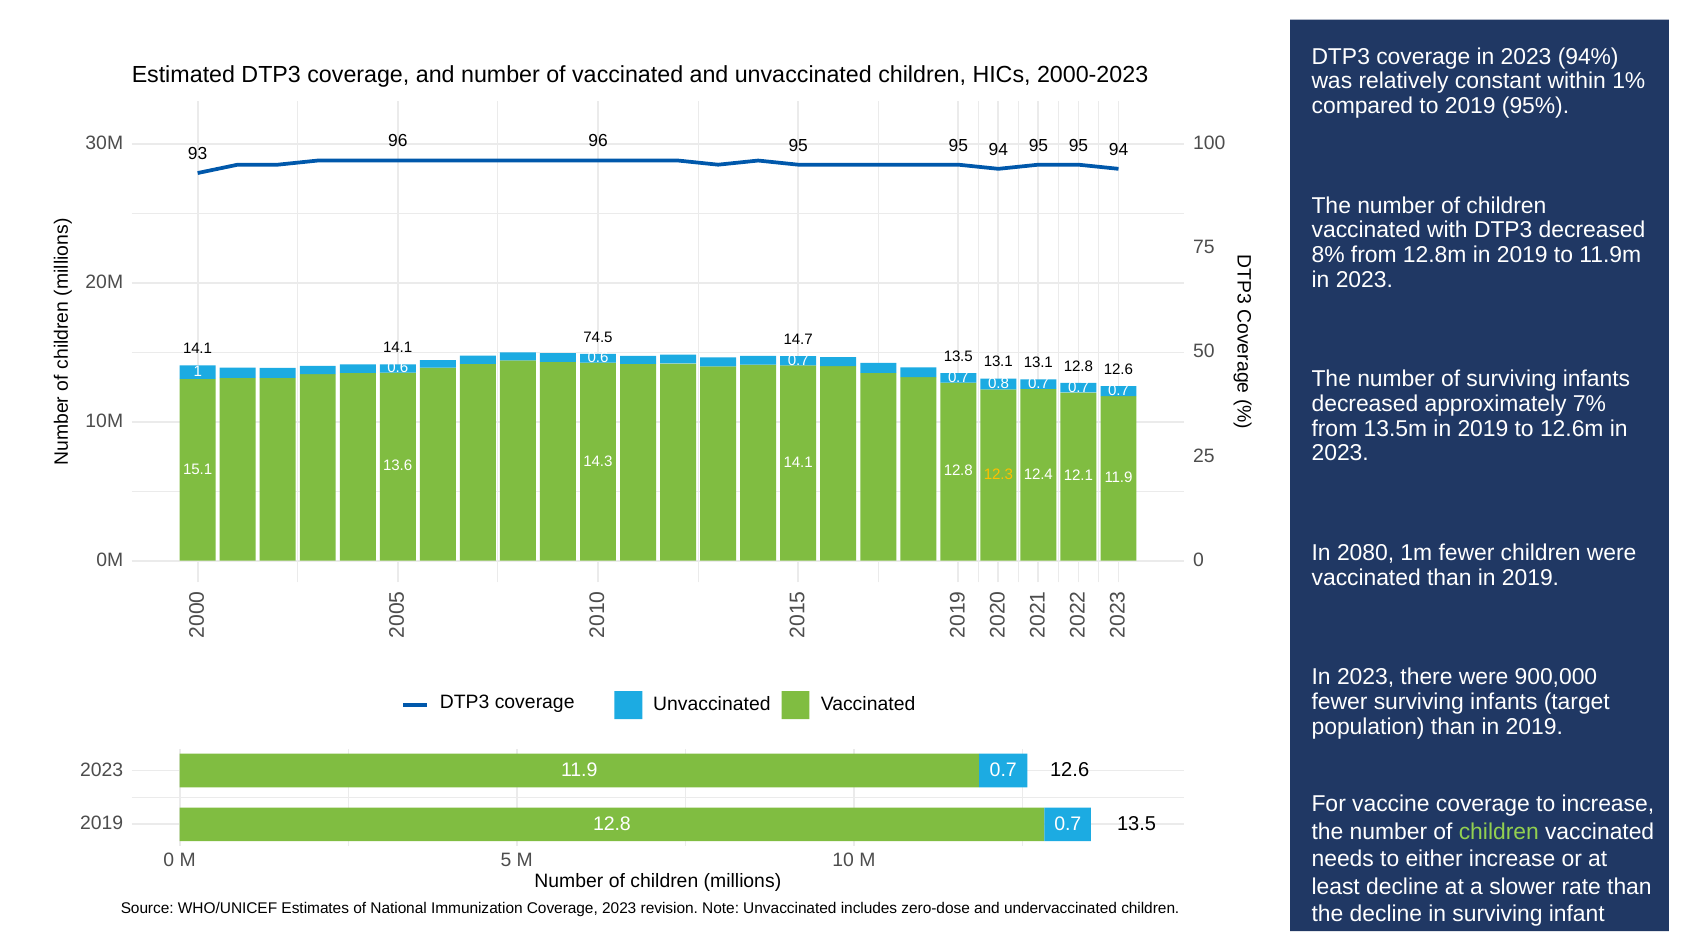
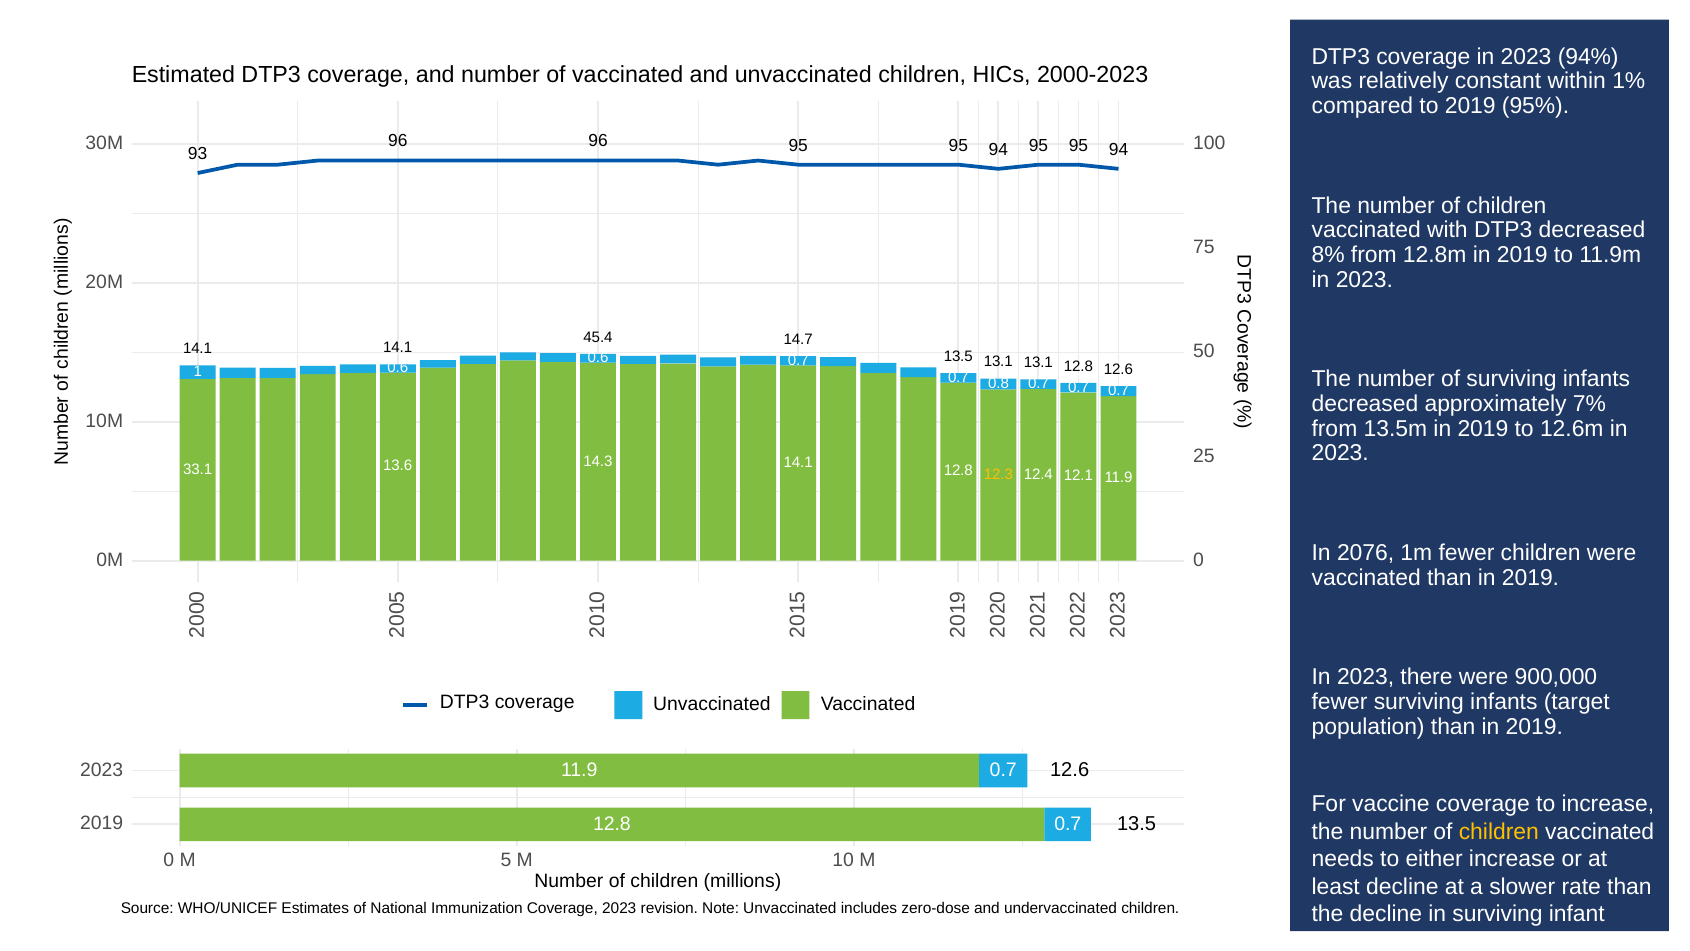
74.5: 74.5 -> 45.4
15.1: 15.1 -> 33.1
2080: 2080 -> 2076
children at (1499, 831) colour: light green -> yellow
